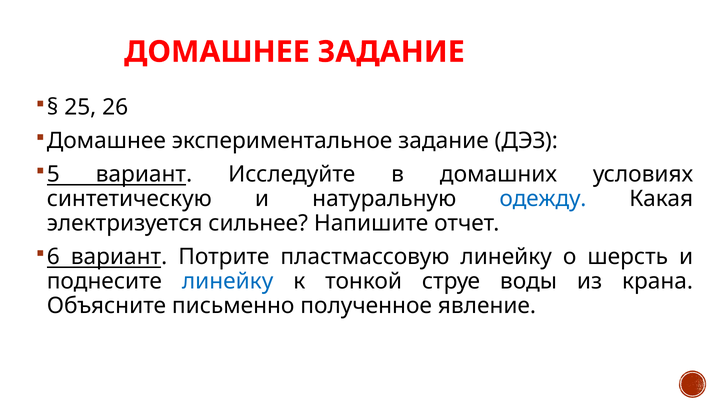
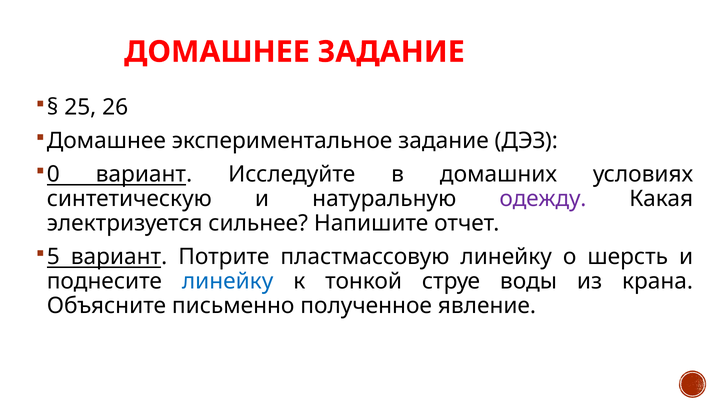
5: 5 -> 0
одежду colour: blue -> purple
6: 6 -> 5
